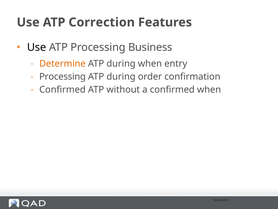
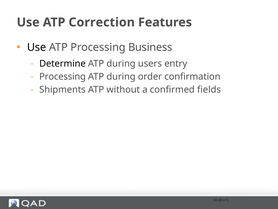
Determine colour: orange -> black
during when: when -> users
Confirmed at (62, 89): Confirmed -> Shipments
confirmed when: when -> fields
